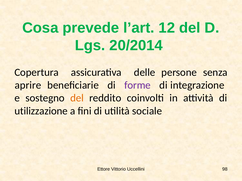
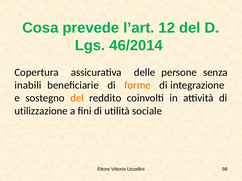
20/2014: 20/2014 -> 46/2014
aprire: aprire -> inabili
forme colour: purple -> orange
